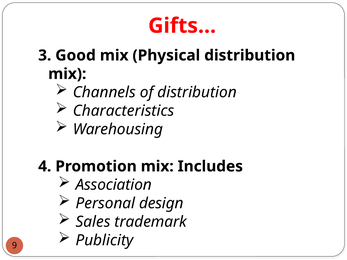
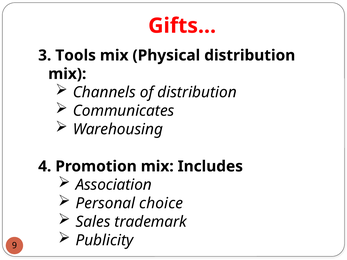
Good: Good -> Tools
Characteristics: Characteristics -> Communicates
design: design -> choice
